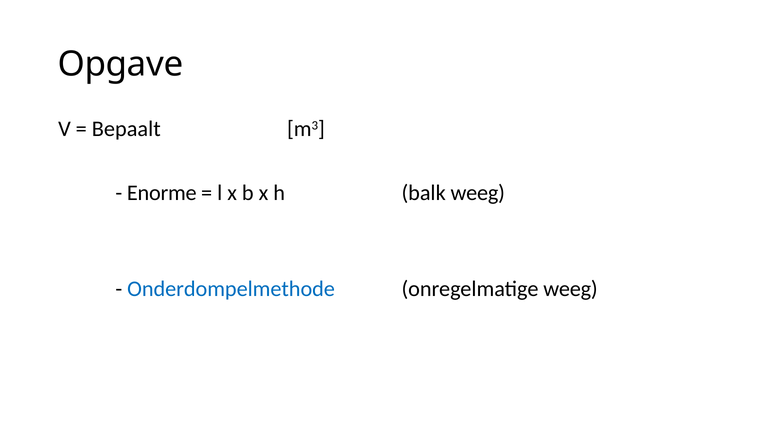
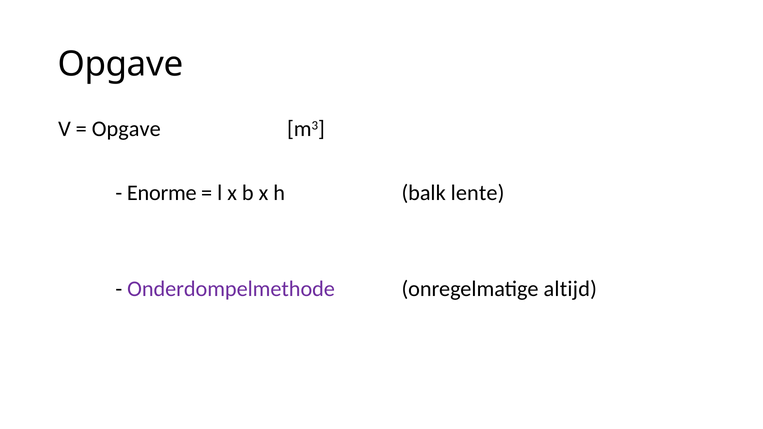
Bepaalt at (126, 129): Bepaalt -> Opgave
balk weeg: weeg -> lente
Onderdompelmethode colour: blue -> purple
onregelmatige weeg: weeg -> altijd
